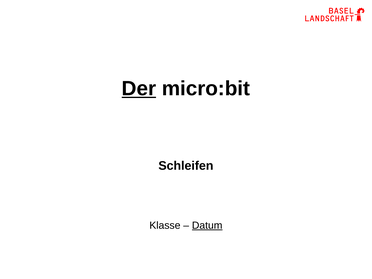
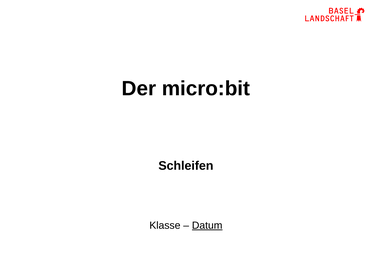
Der underline: present -> none
